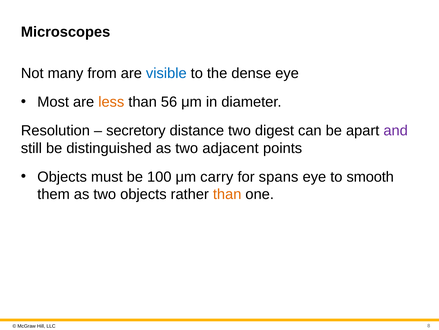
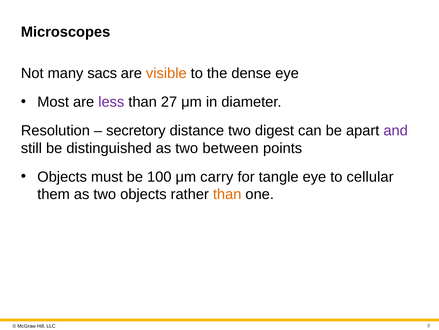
from: from -> sacs
visible colour: blue -> orange
less colour: orange -> purple
56: 56 -> 27
adjacent: adjacent -> between
spans: spans -> tangle
smooth: smooth -> cellular
